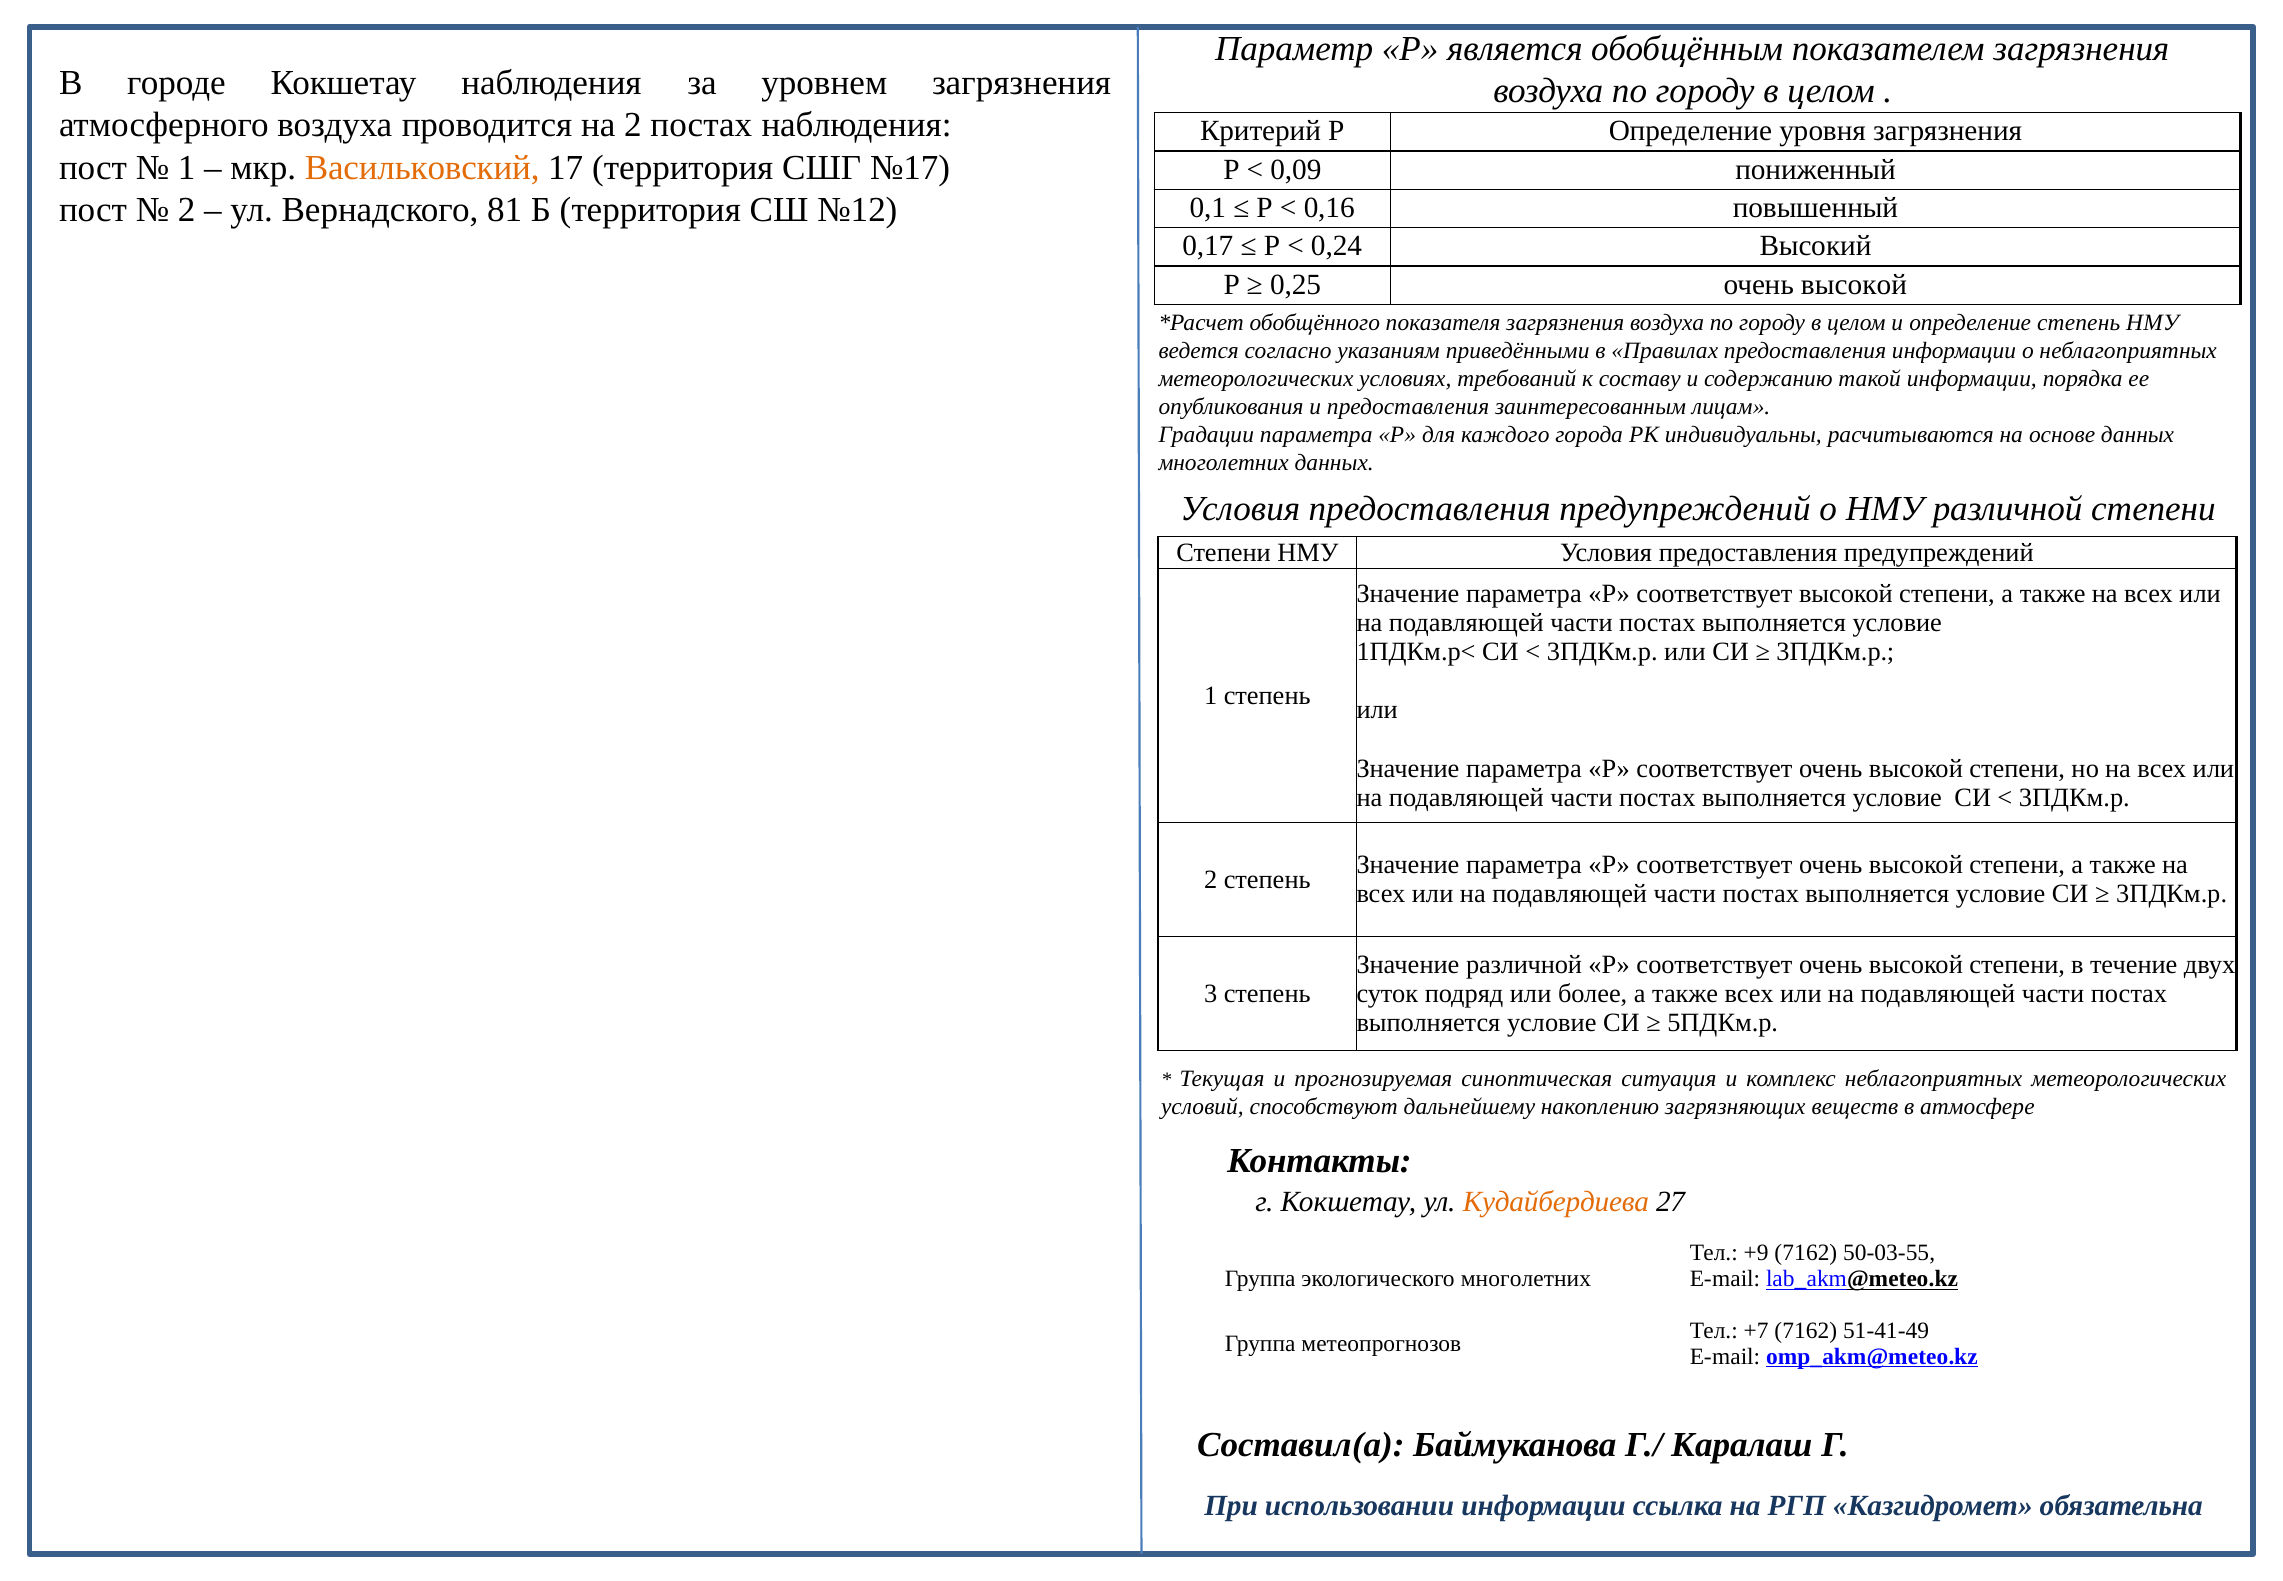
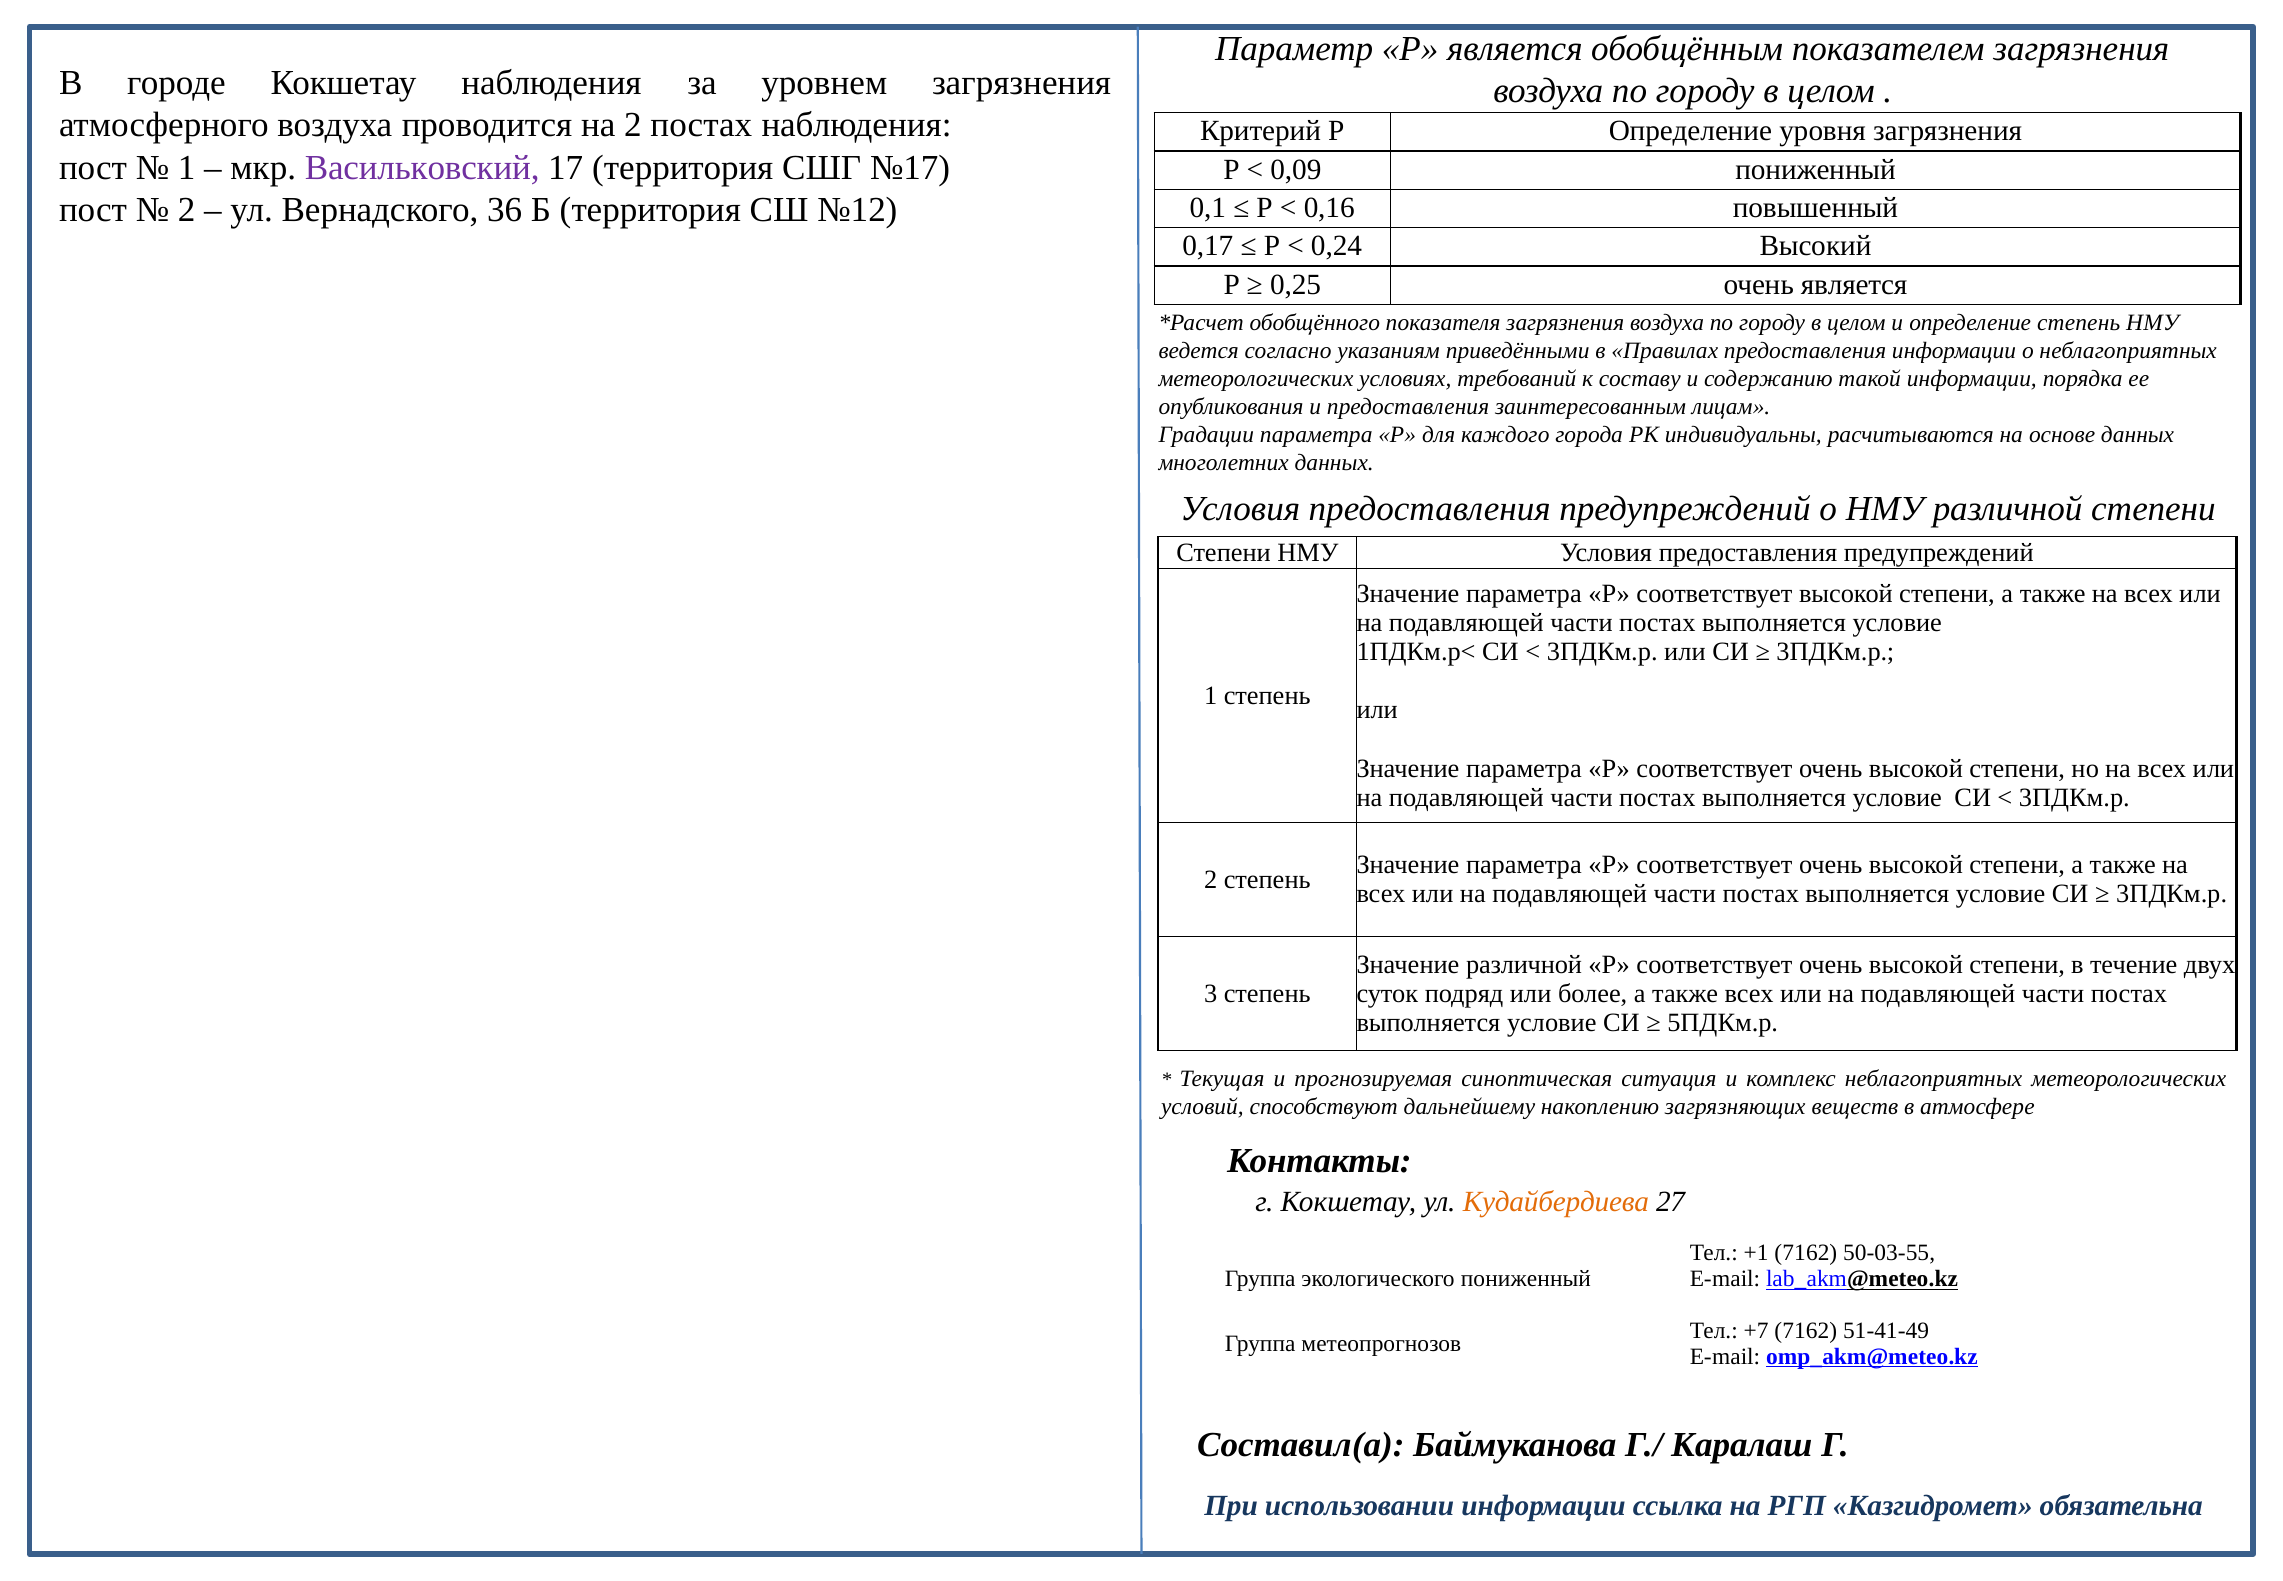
Васильковский colour: orange -> purple
81: 81 -> 36
0,25 очень высокой: высокой -> является
+9: +9 -> +1
экологического многолетних: многолетних -> пониженный
